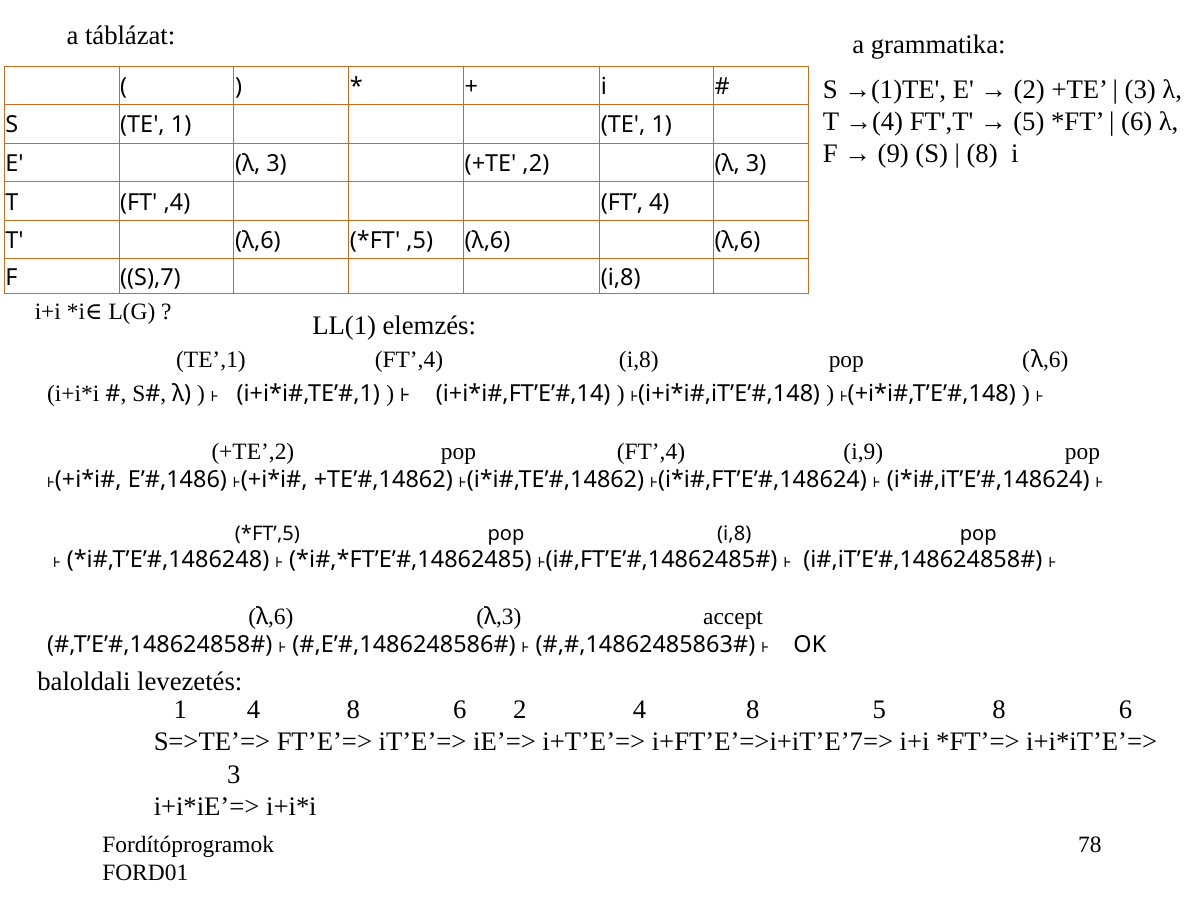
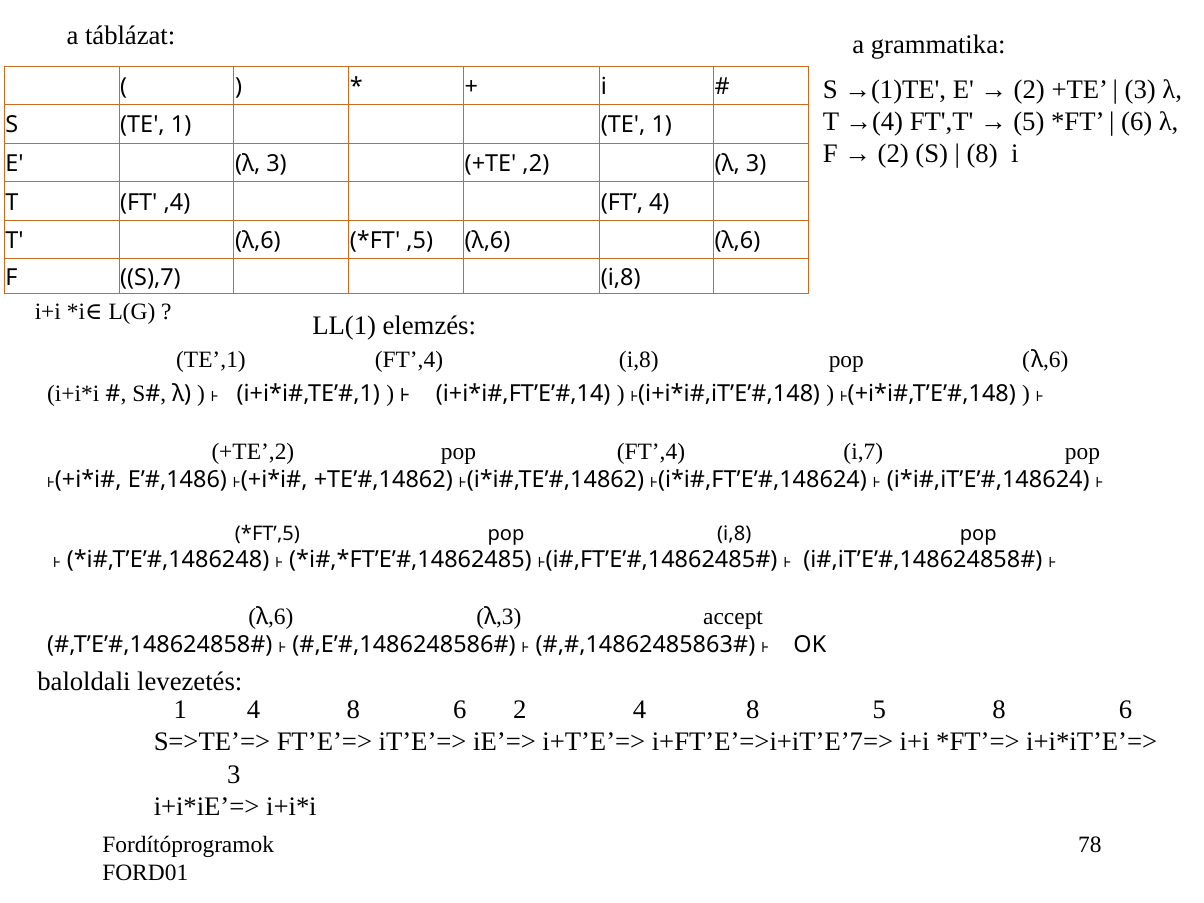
9 at (893, 154): 9 -> 2
i,9: i,9 -> i,7
